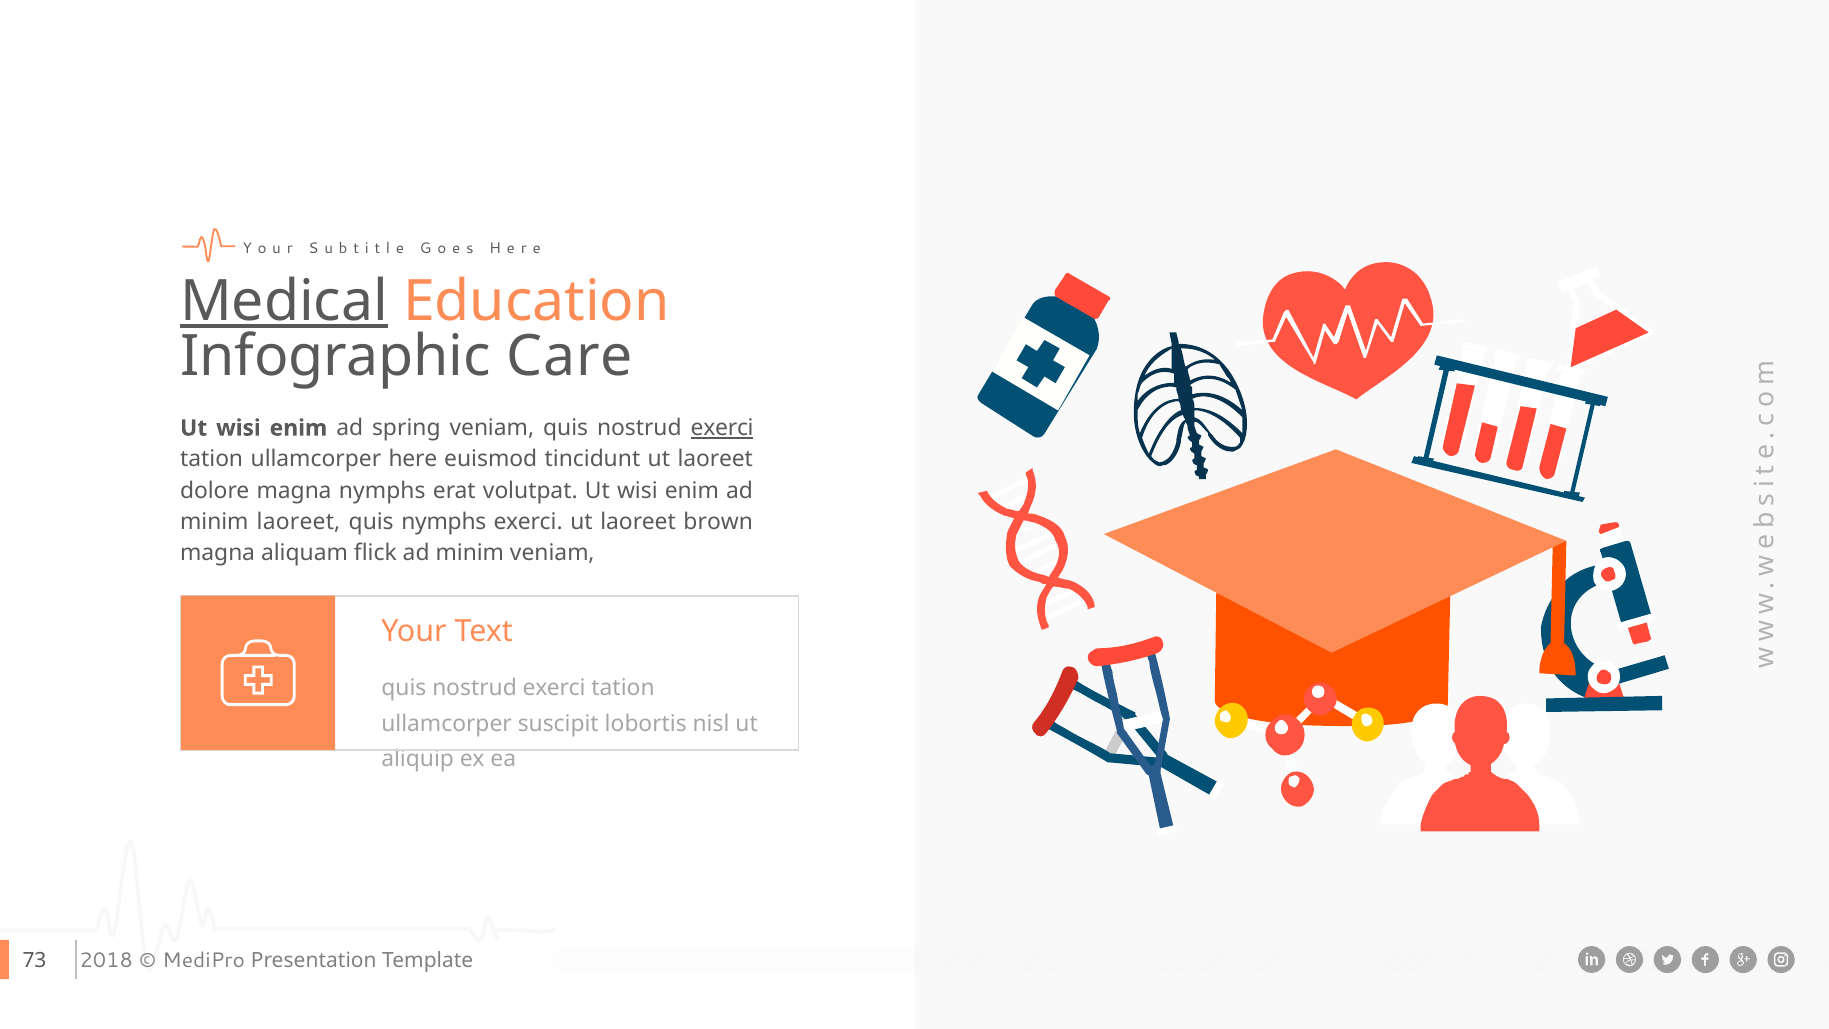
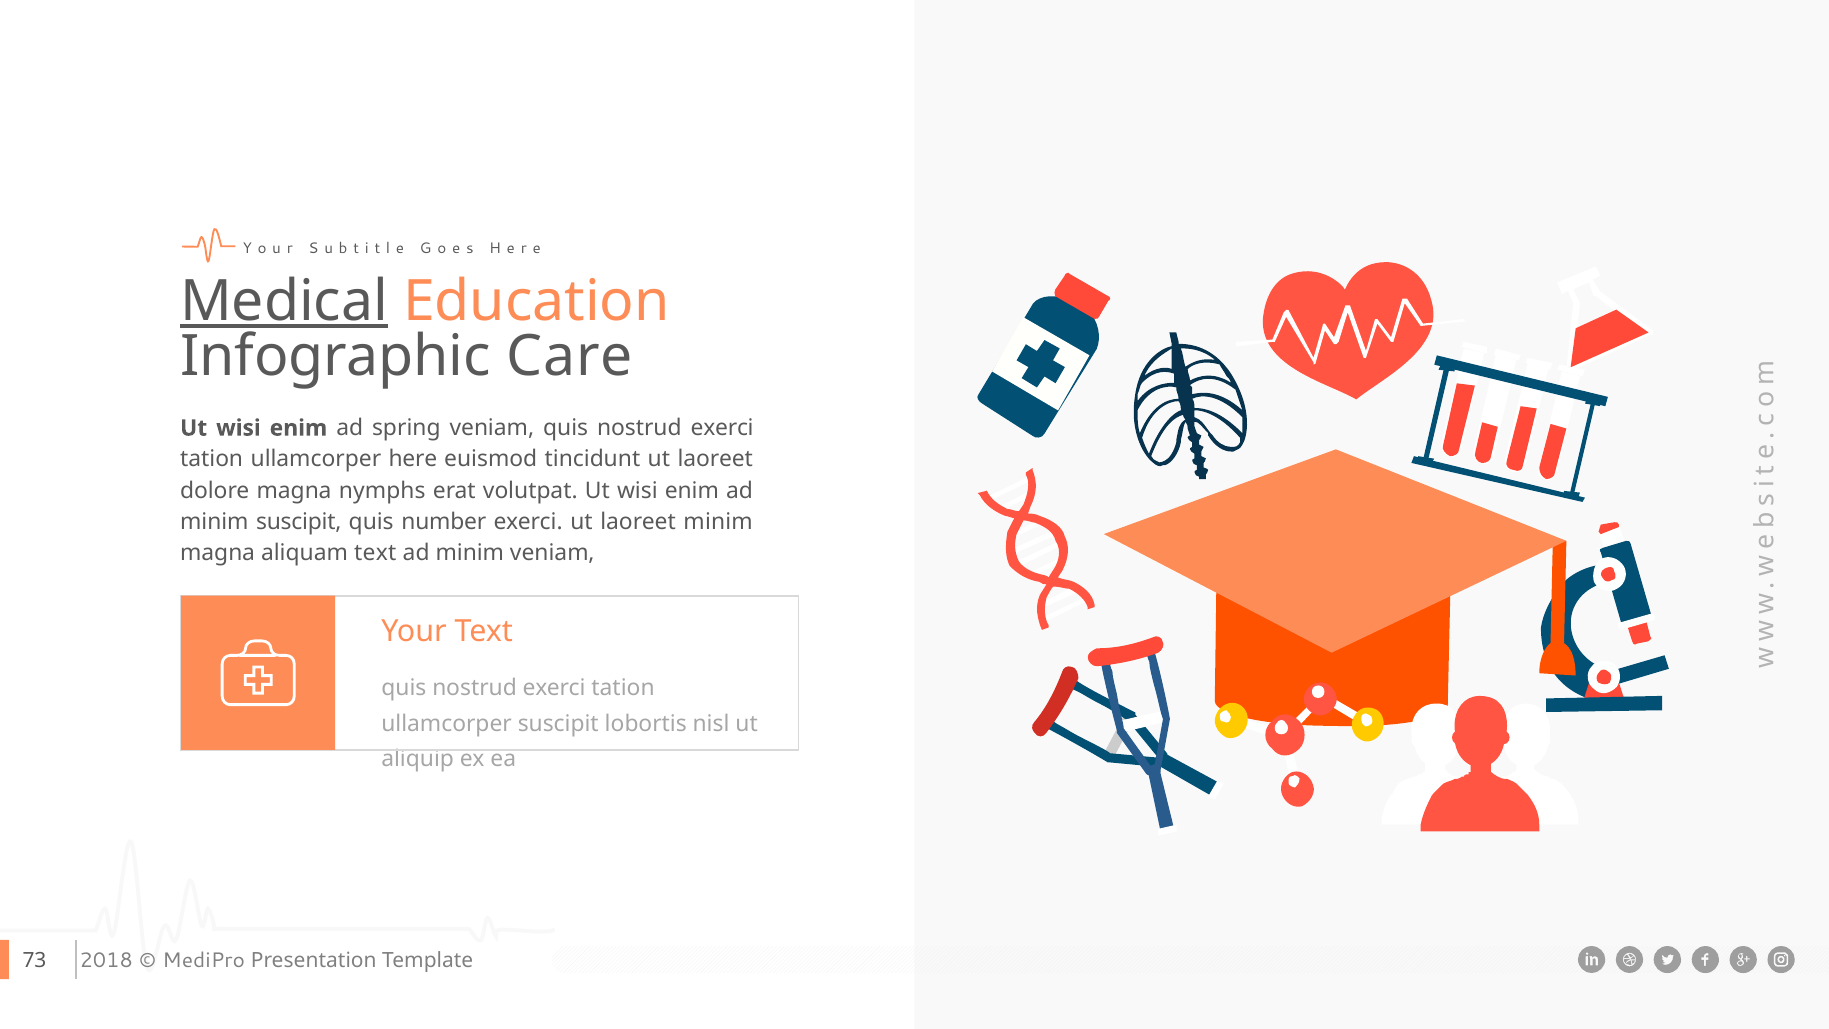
exerci at (722, 428) underline: present -> none
minim laoreet: laoreet -> suscipit
quis nymphs: nymphs -> number
laoreet brown: brown -> minim
aliquam flick: flick -> text
